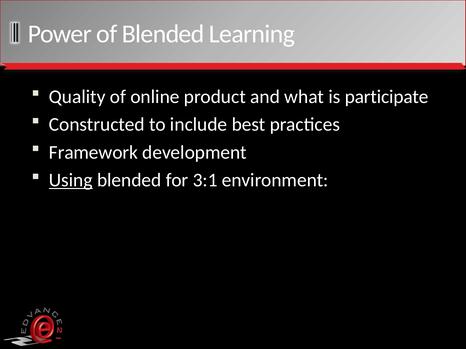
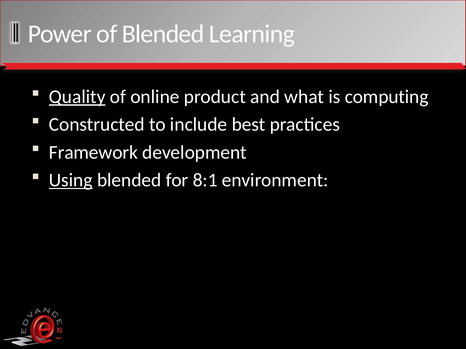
Quality underline: none -> present
participate: participate -> computing
3:1: 3:1 -> 8:1
